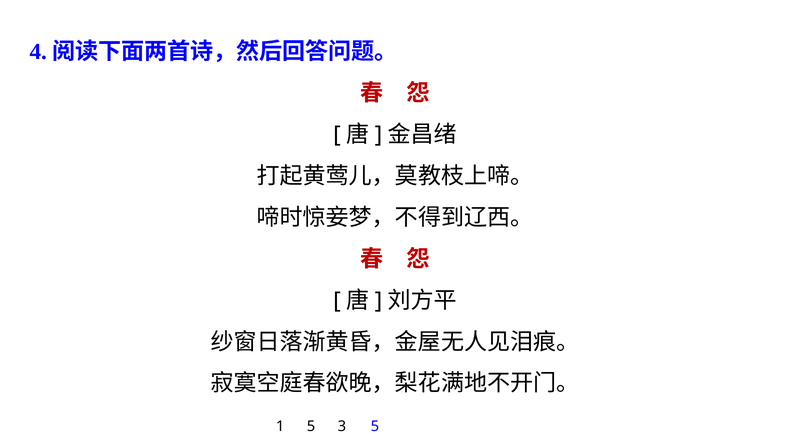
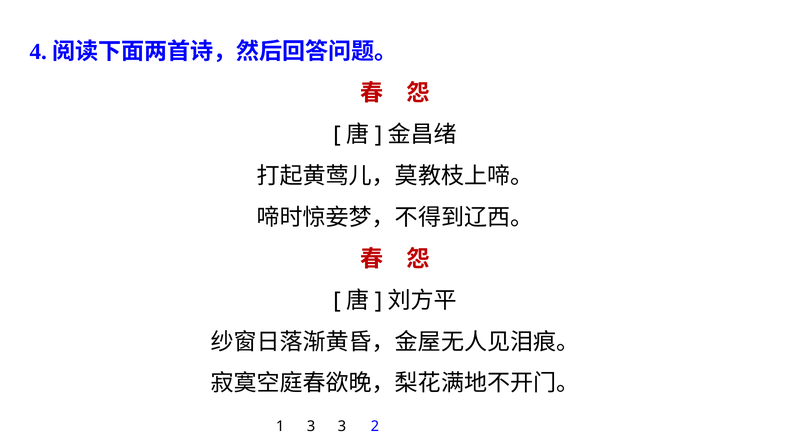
1 5: 5 -> 3
3 5: 5 -> 2
